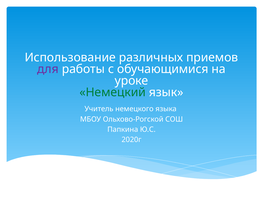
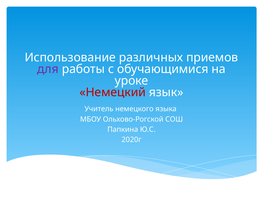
Немецкий colour: green -> red
